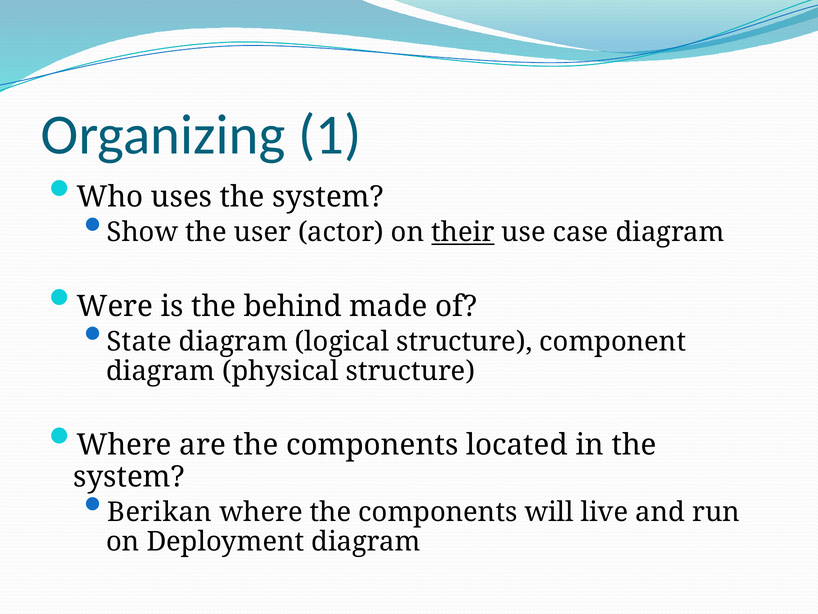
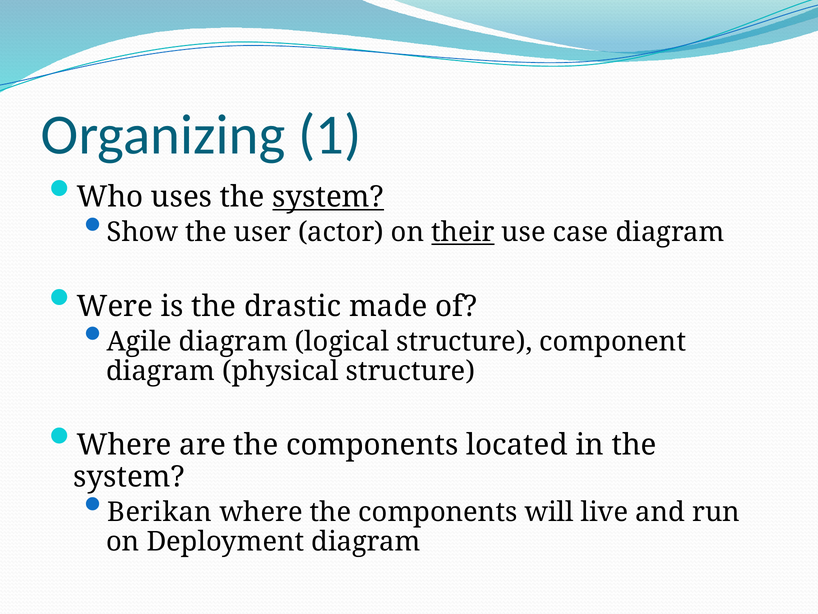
system at (328, 197) underline: none -> present
behind: behind -> drastic
State: State -> Agile
